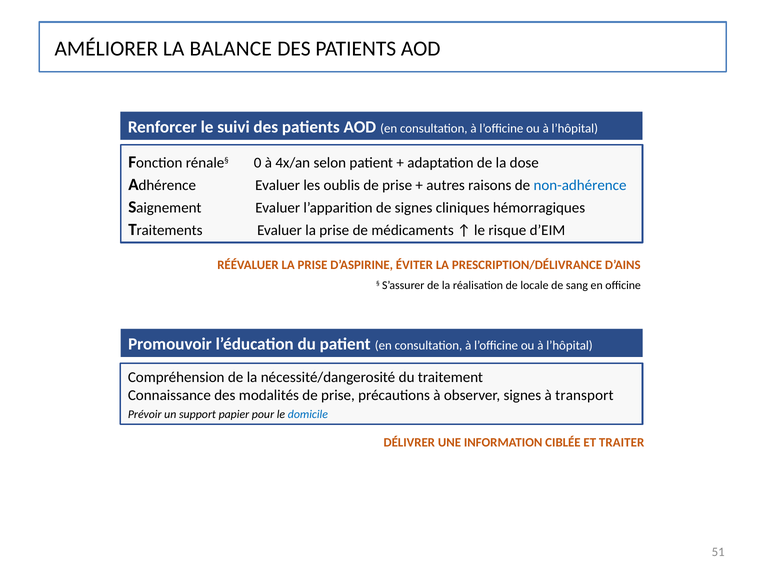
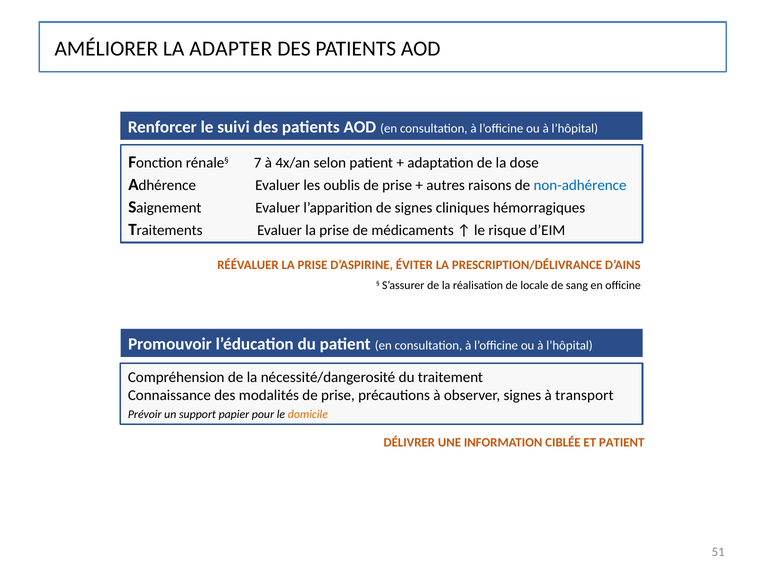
BALANCE: BALANCE -> ADAPTER
0: 0 -> 7
domicile colour: blue -> orange
ET TRAITER: TRAITER -> PATIENT
